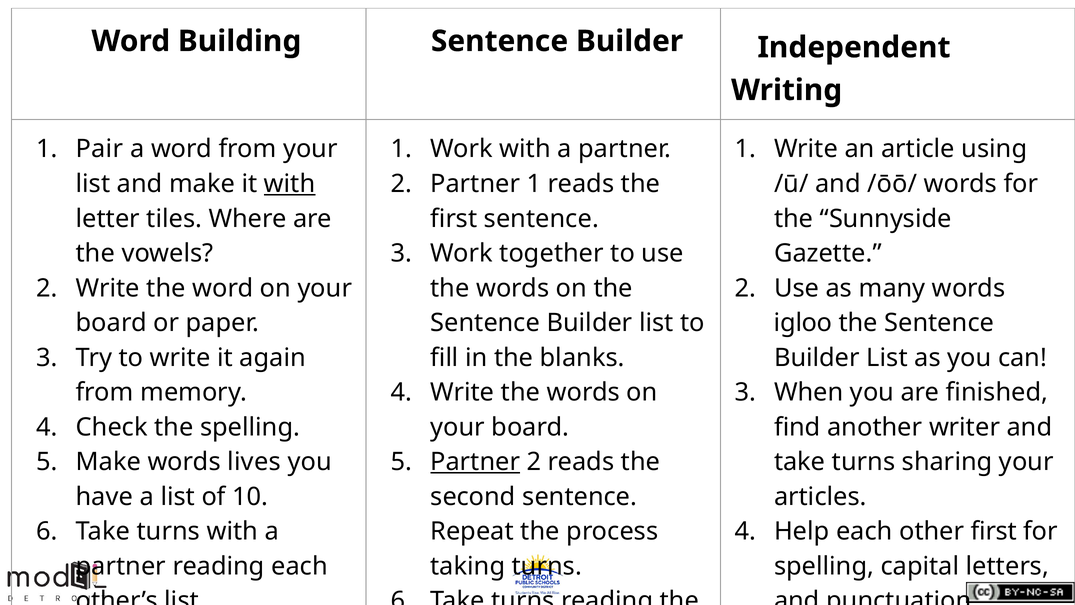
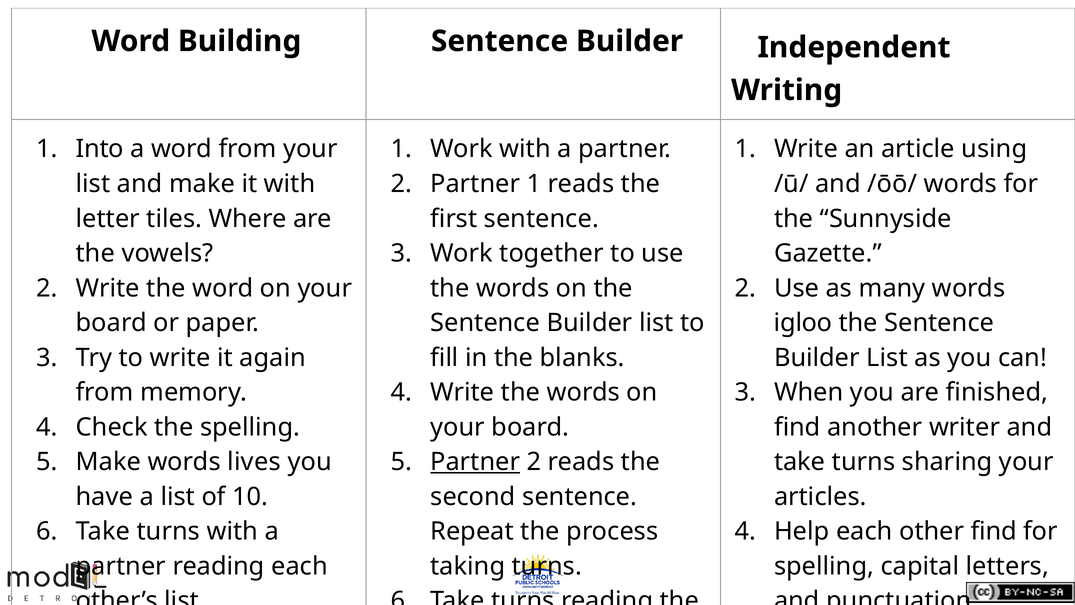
Pair: Pair -> Into
with at (290, 184) underline: present -> none
other first: first -> find
